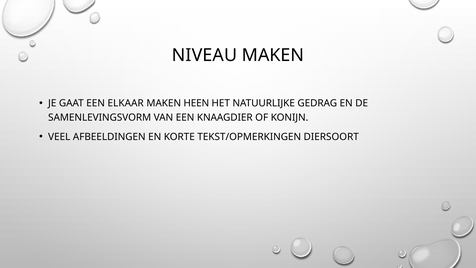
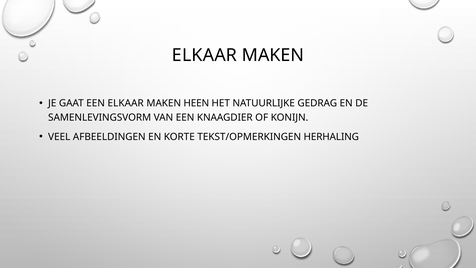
NIVEAU at (205, 55): NIVEAU -> ELKAAR
DIERSOORT: DIERSOORT -> HERHALING
